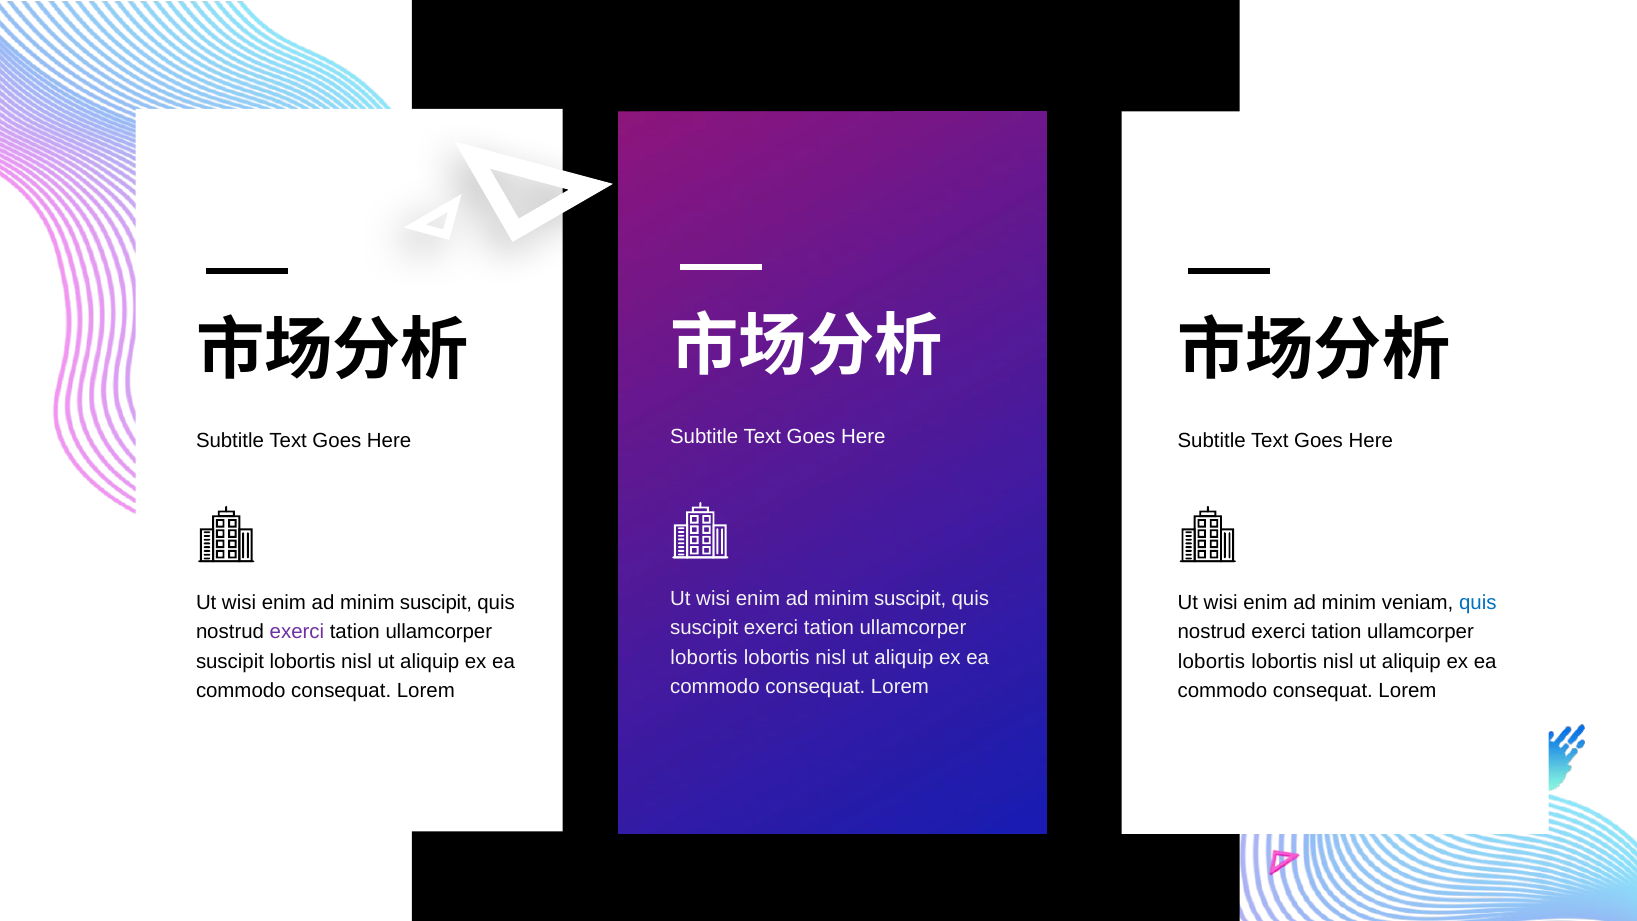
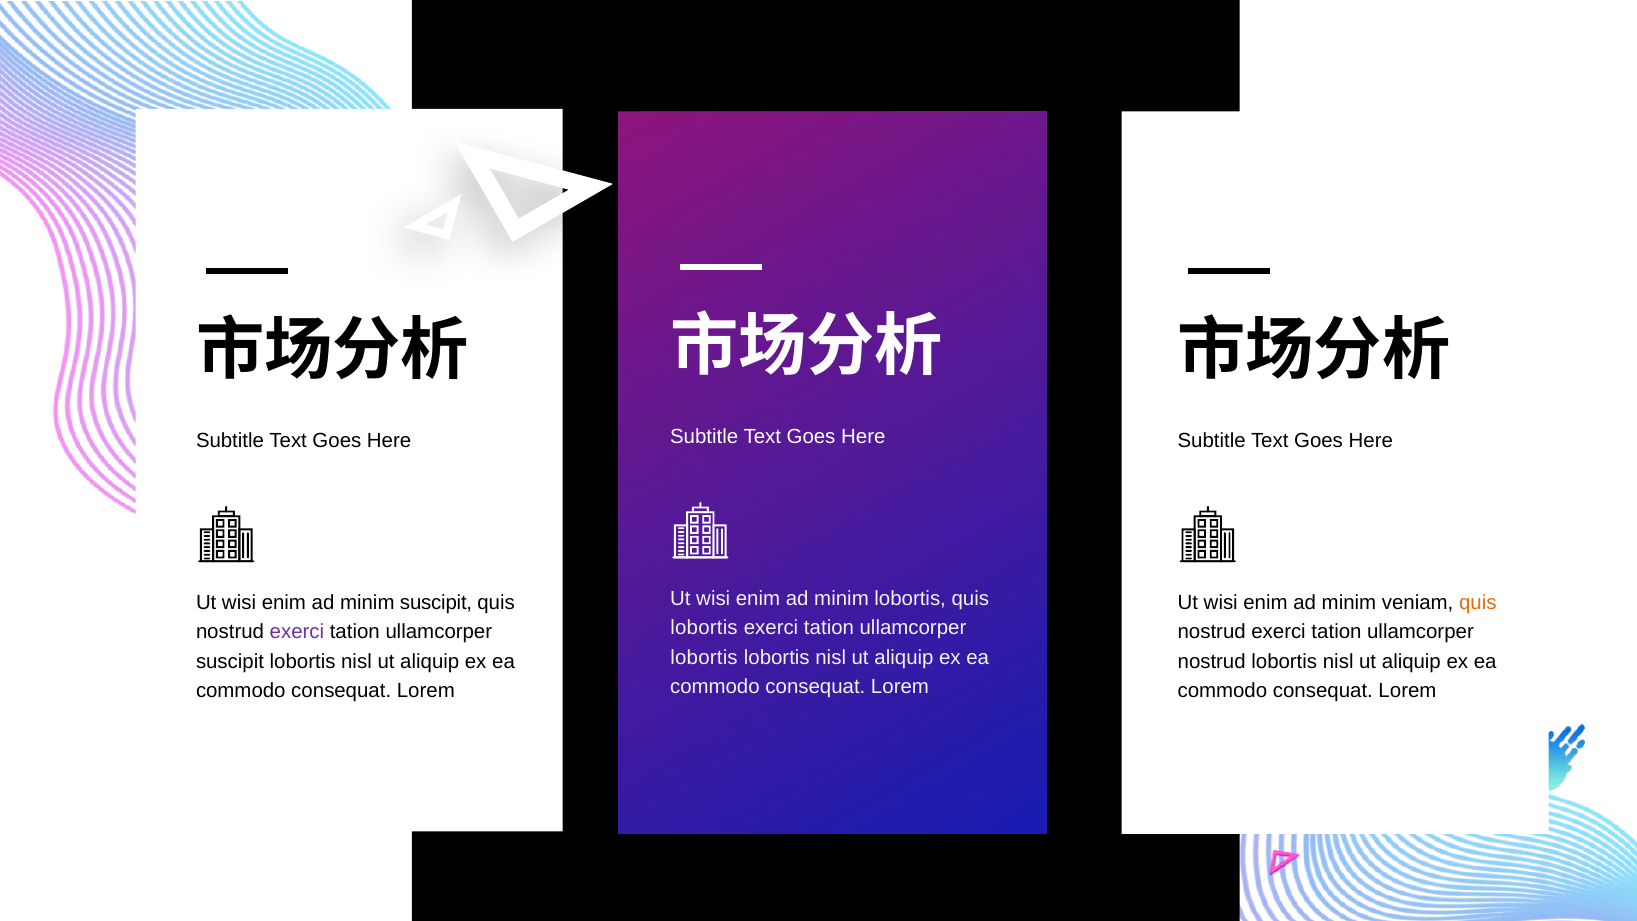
suscipit at (910, 599): suscipit -> lobortis
quis at (1478, 603) colour: blue -> orange
suscipit at (704, 628): suscipit -> lobortis
lobortis at (1212, 661): lobortis -> nostrud
